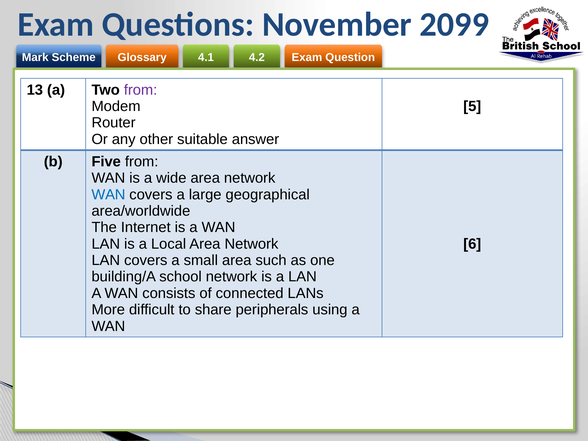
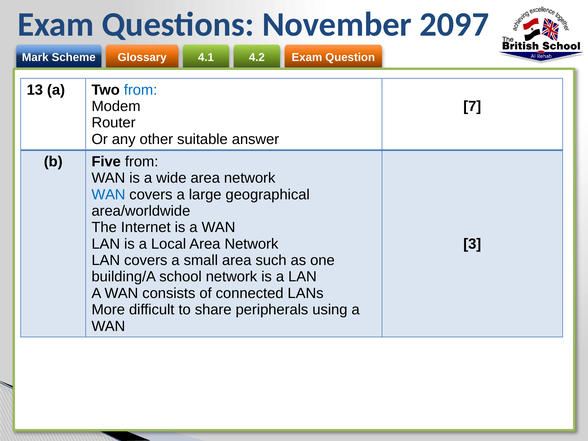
2099: 2099 -> 2097
from at (141, 90) colour: purple -> blue
5: 5 -> 7
6: 6 -> 3
